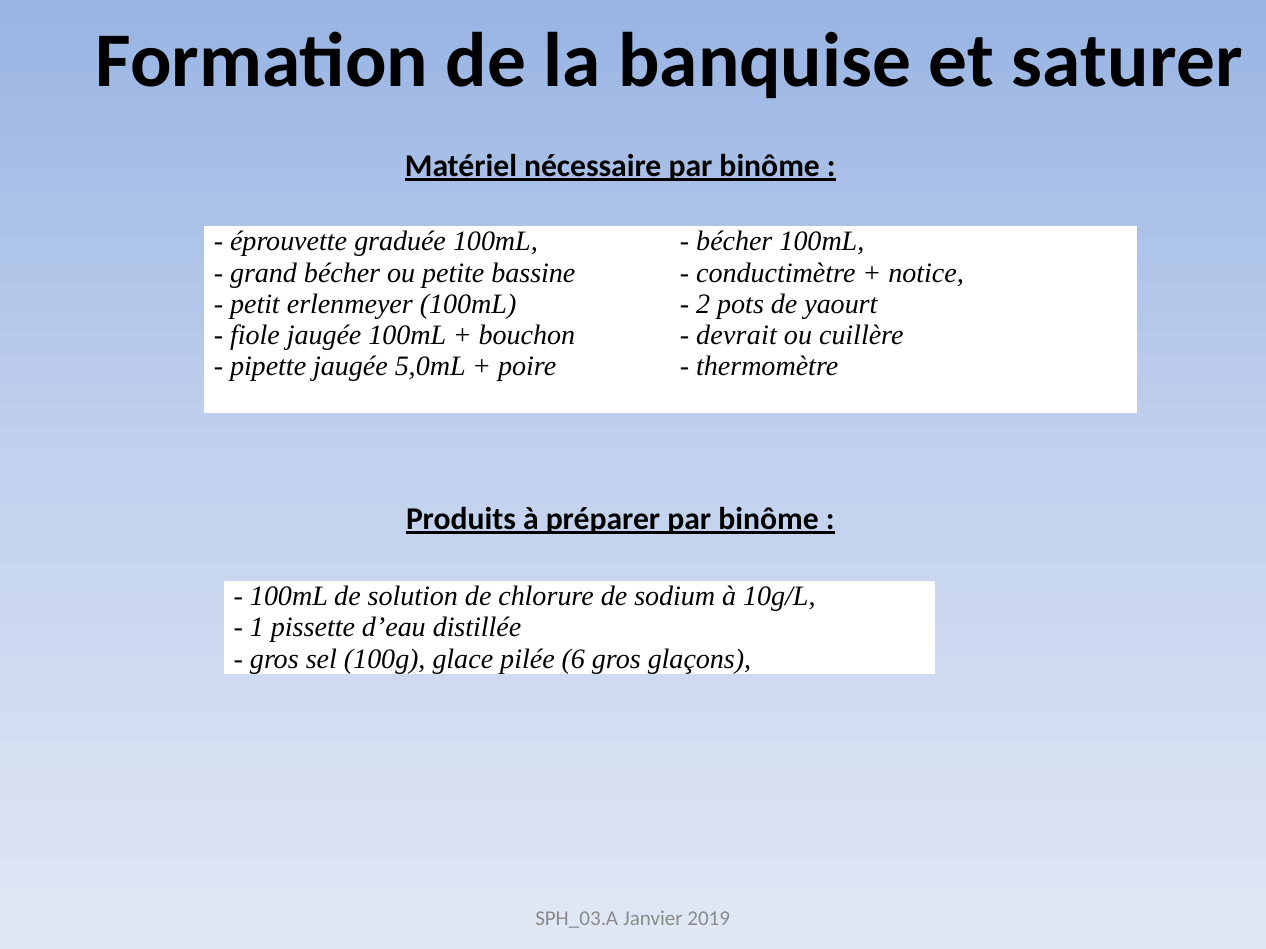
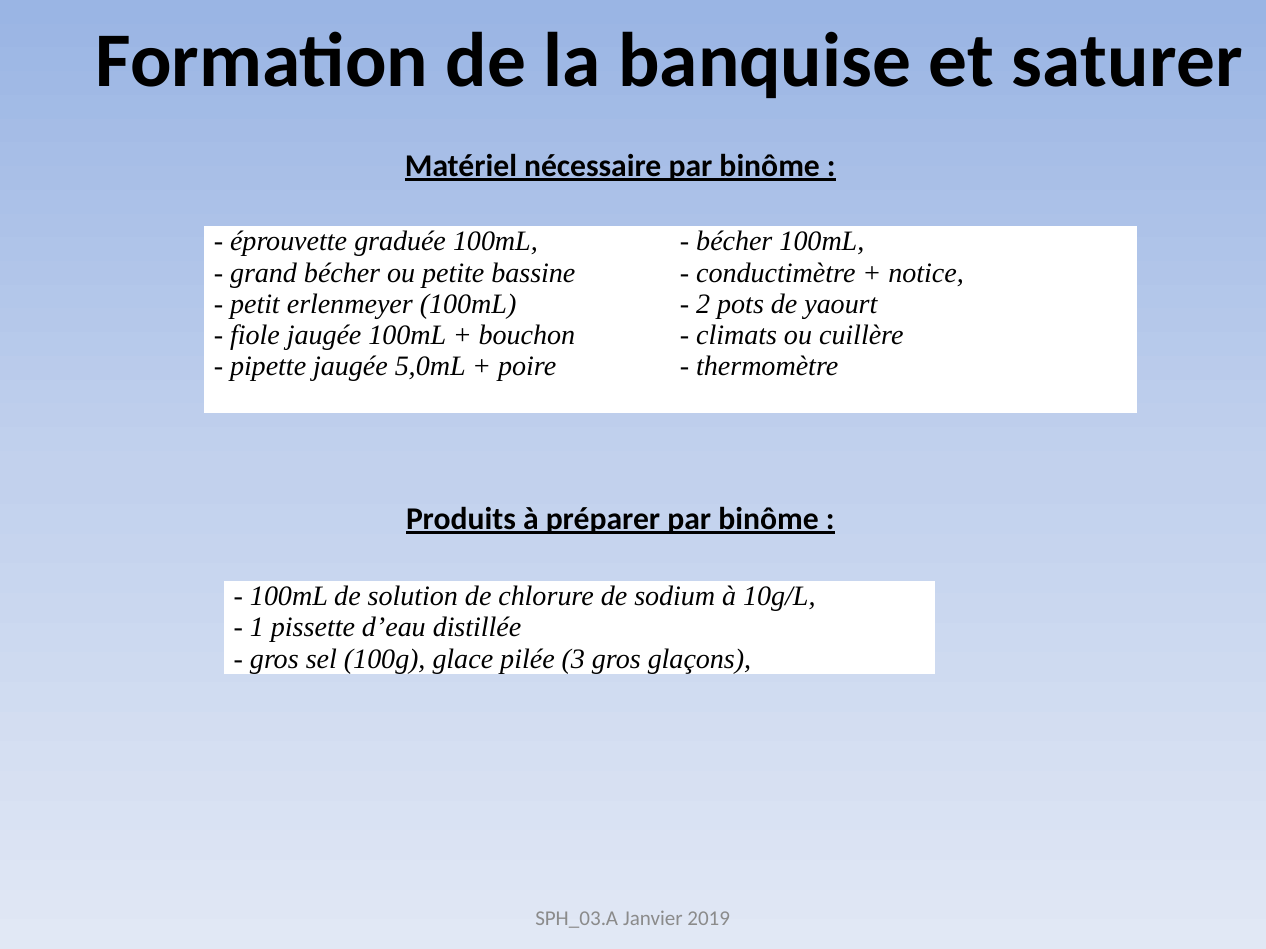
devrait: devrait -> climats
6: 6 -> 3
